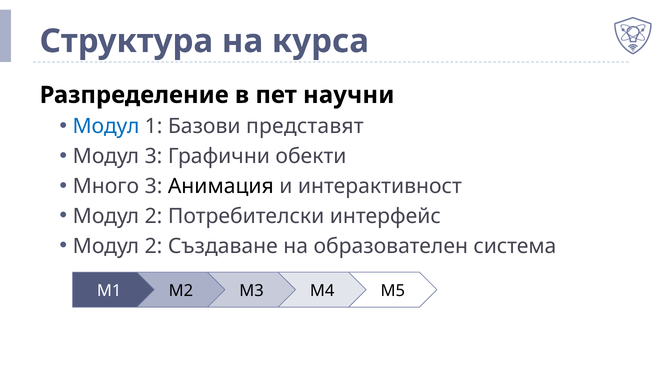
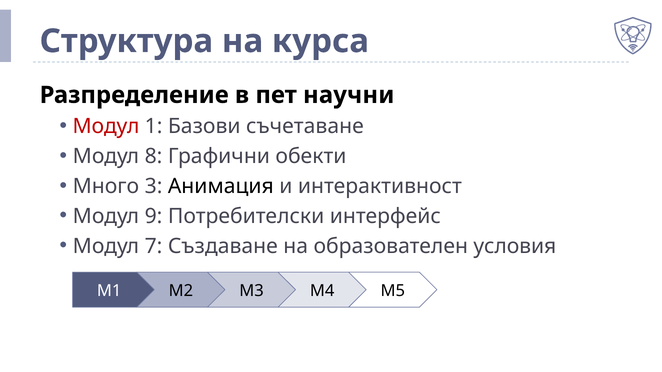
Модул at (106, 127) colour: blue -> red
представят: представят -> съчетаване
Модул 3: 3 -> 8
2 at (154, 216): 2 -> 9
2 at (154, 246): 2 -> 7
система: система -> условия
